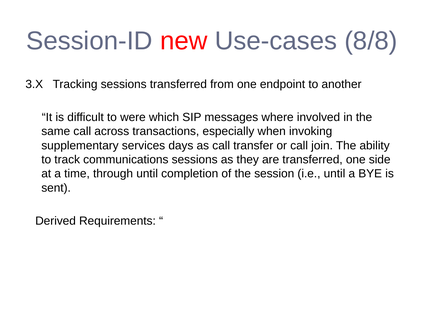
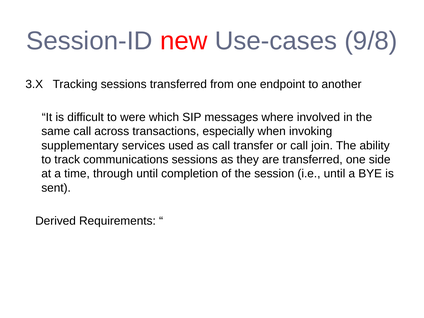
8/8: 8/8 -> 9/8
days: days -> used
